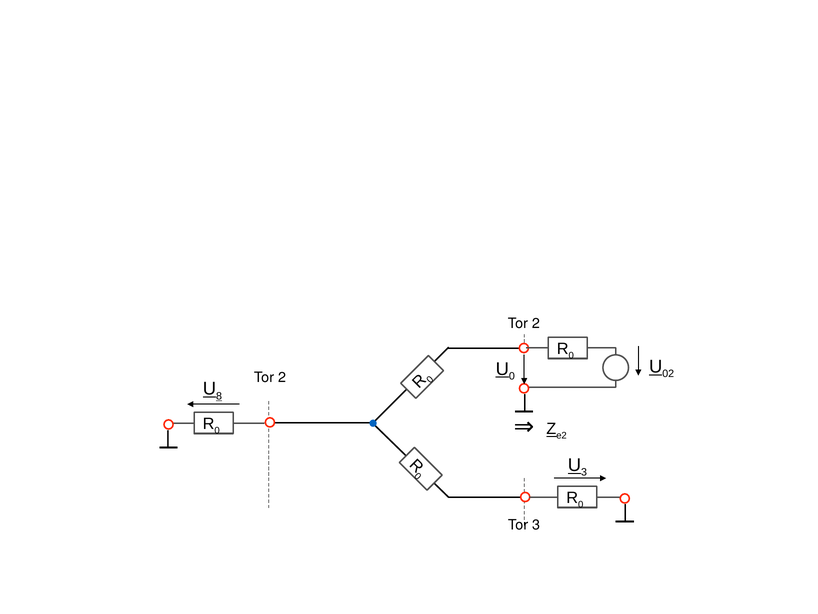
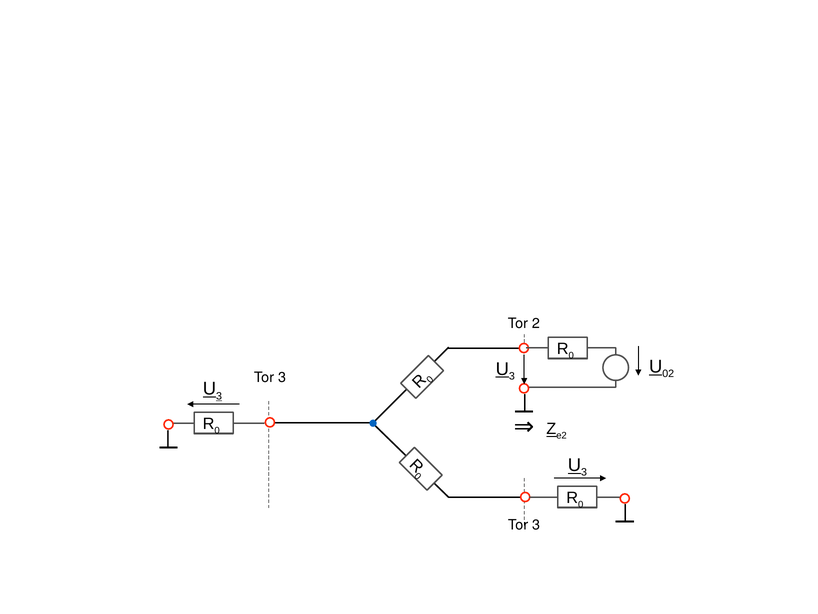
0 at (512, 376): 0 -> 3
2 at (282, 377): 2 -> 3
8 at (219, 396): 8 -> 3
